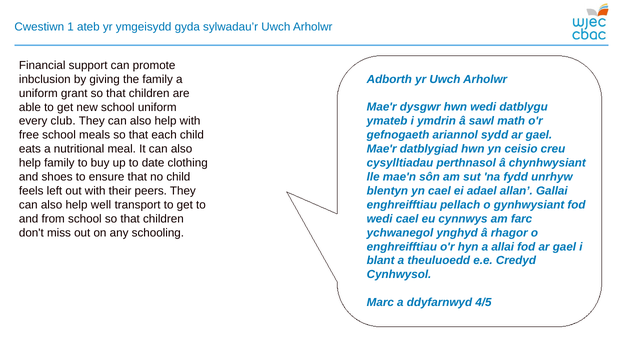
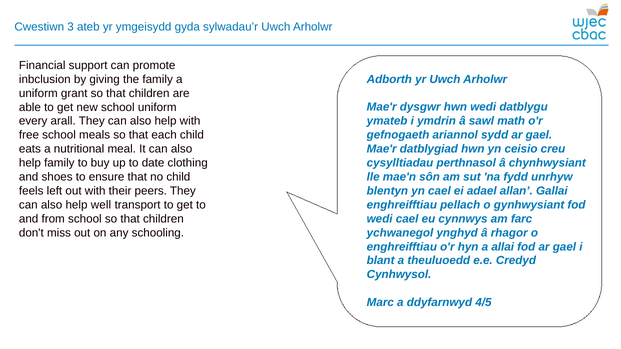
1: 1 -> 3
club: club -> arall
